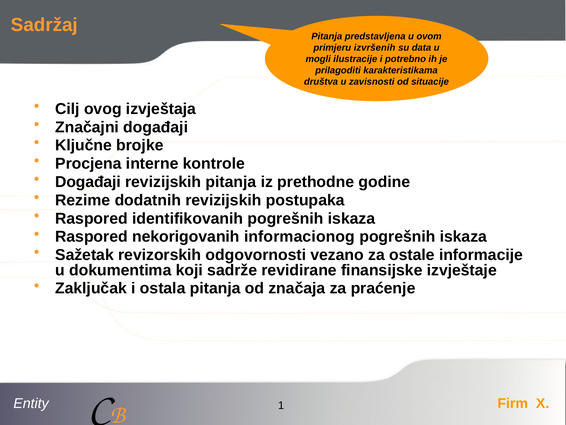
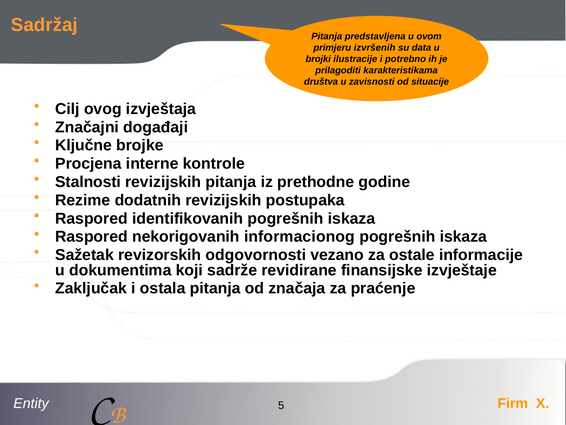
mogli: mogli -> brojki
Događaji at (88, 182): Događaji -> Stalnosti
1: 1 -> 5
